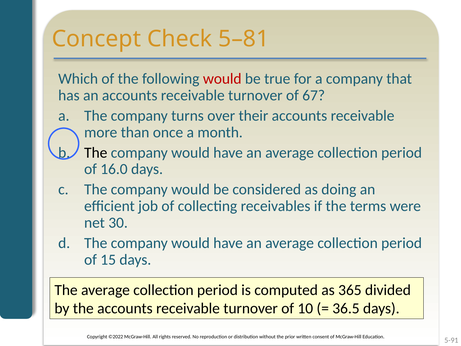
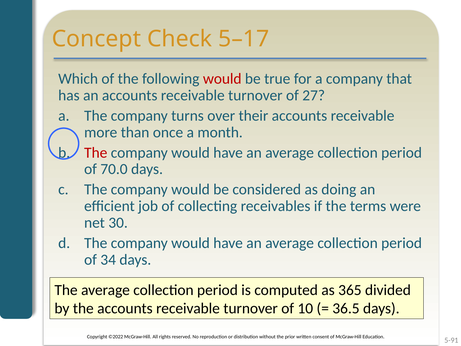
5–81: 5–81 -> 5–17
67: 67 -> 27
The at (96, 153) colour: black -> red
16.0: 16.0 -> 70.0
15: 15 -> 34
